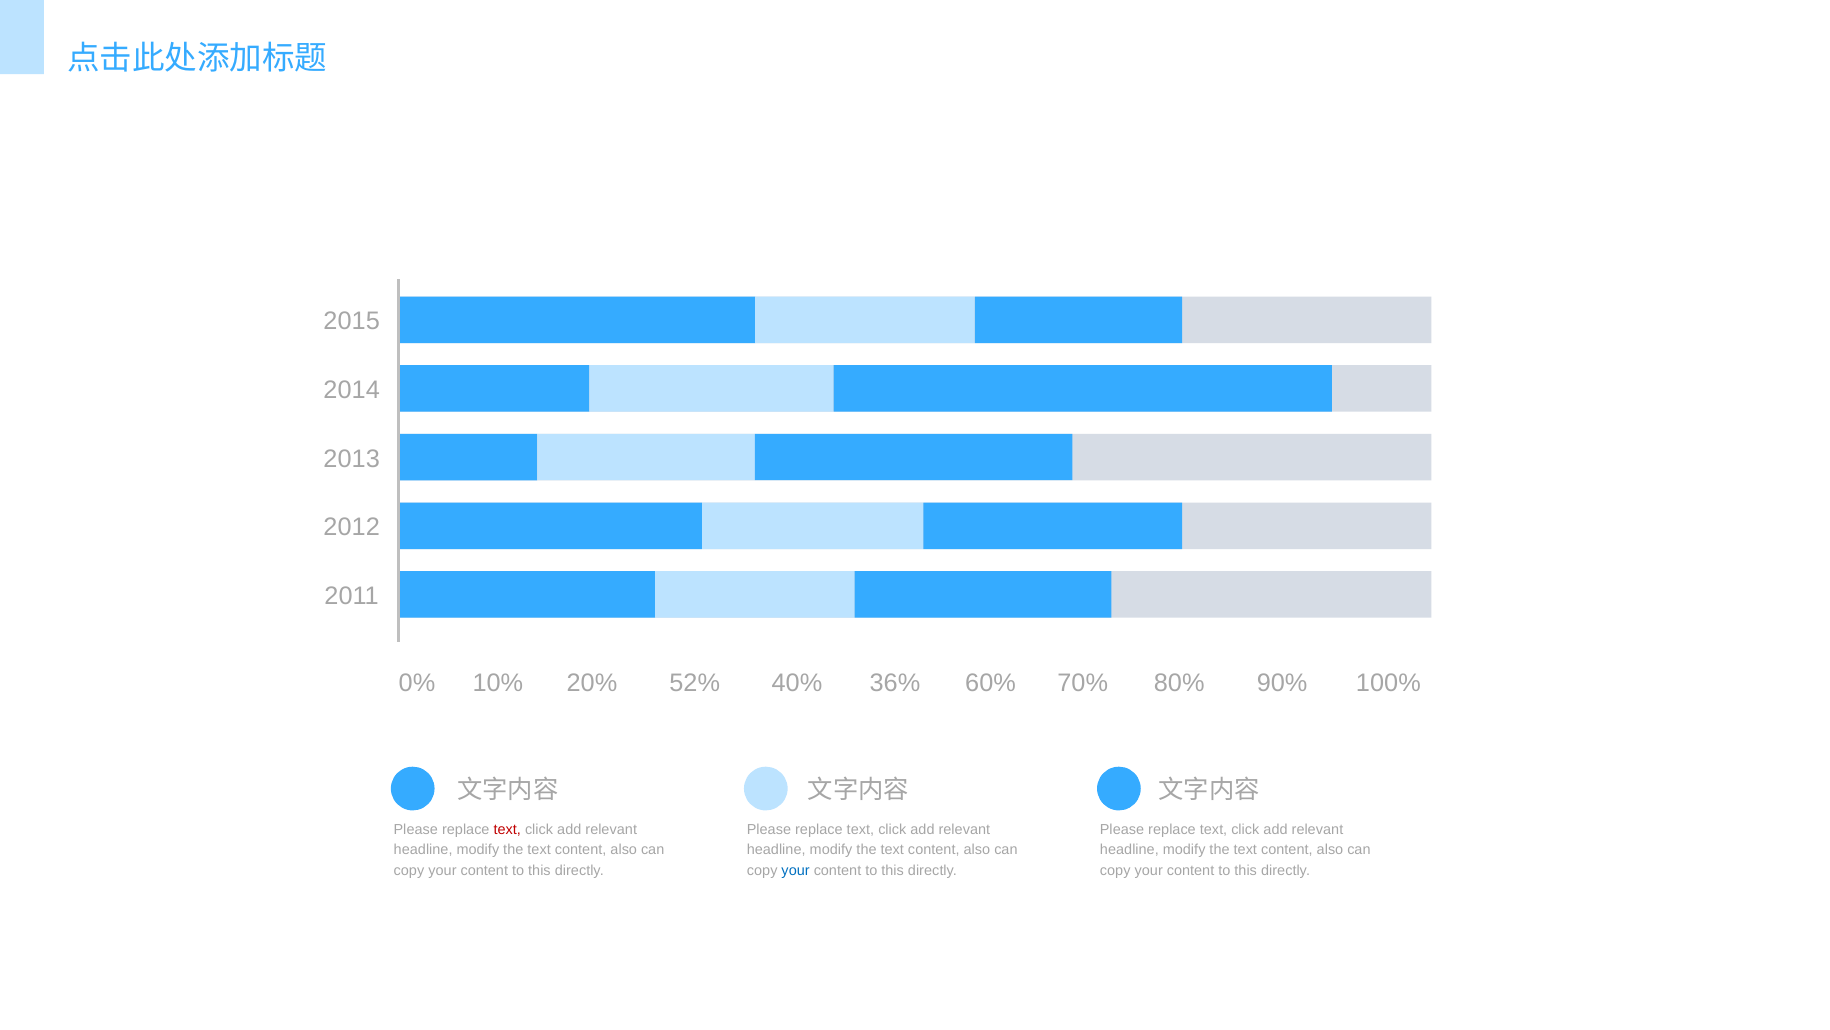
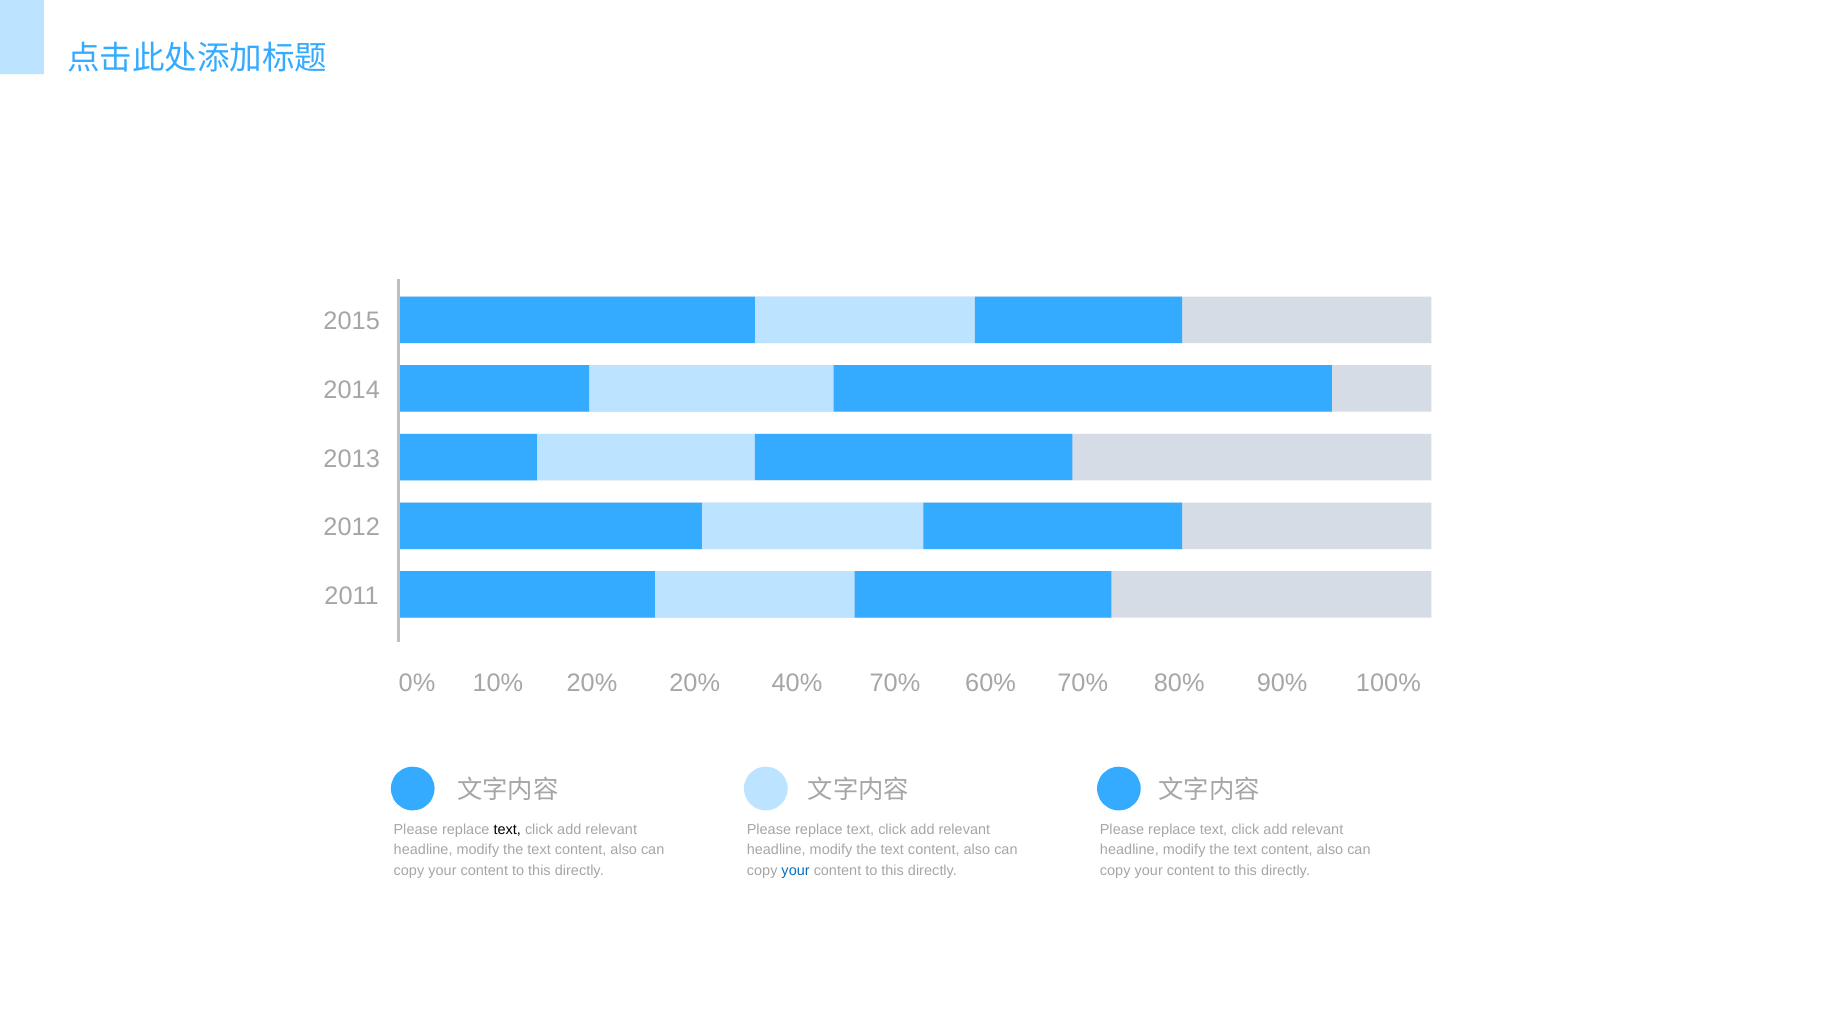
52% at (695, 682): 52% -> 20%
40% 36%: 36% -> 70%
text at (507, 829) colour: red -> black
